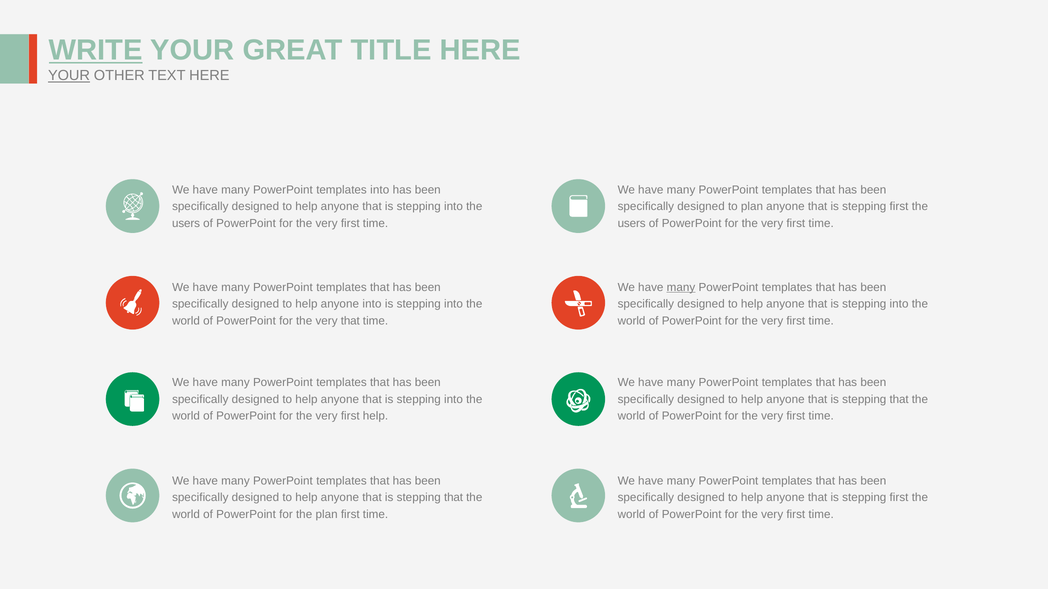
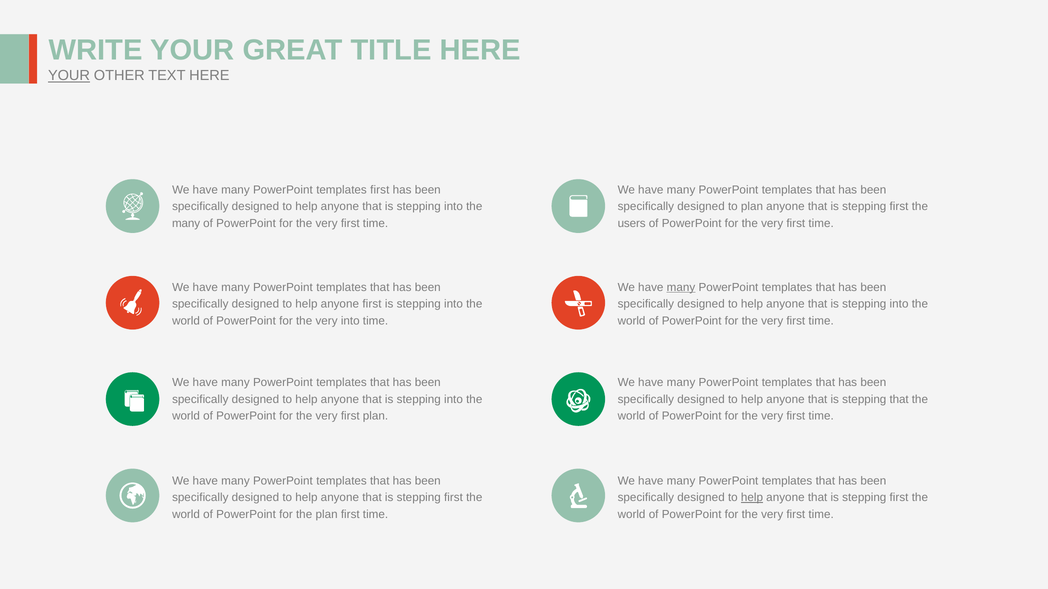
WRITE underline: present -> none
templates into: into -> first
users at (186, 223): users -> many
anyone into: into -> first
very that: that -> into
first help: help -> plan
that at (454, 498): that -> first
help at (752, 498) underline: none -> present
